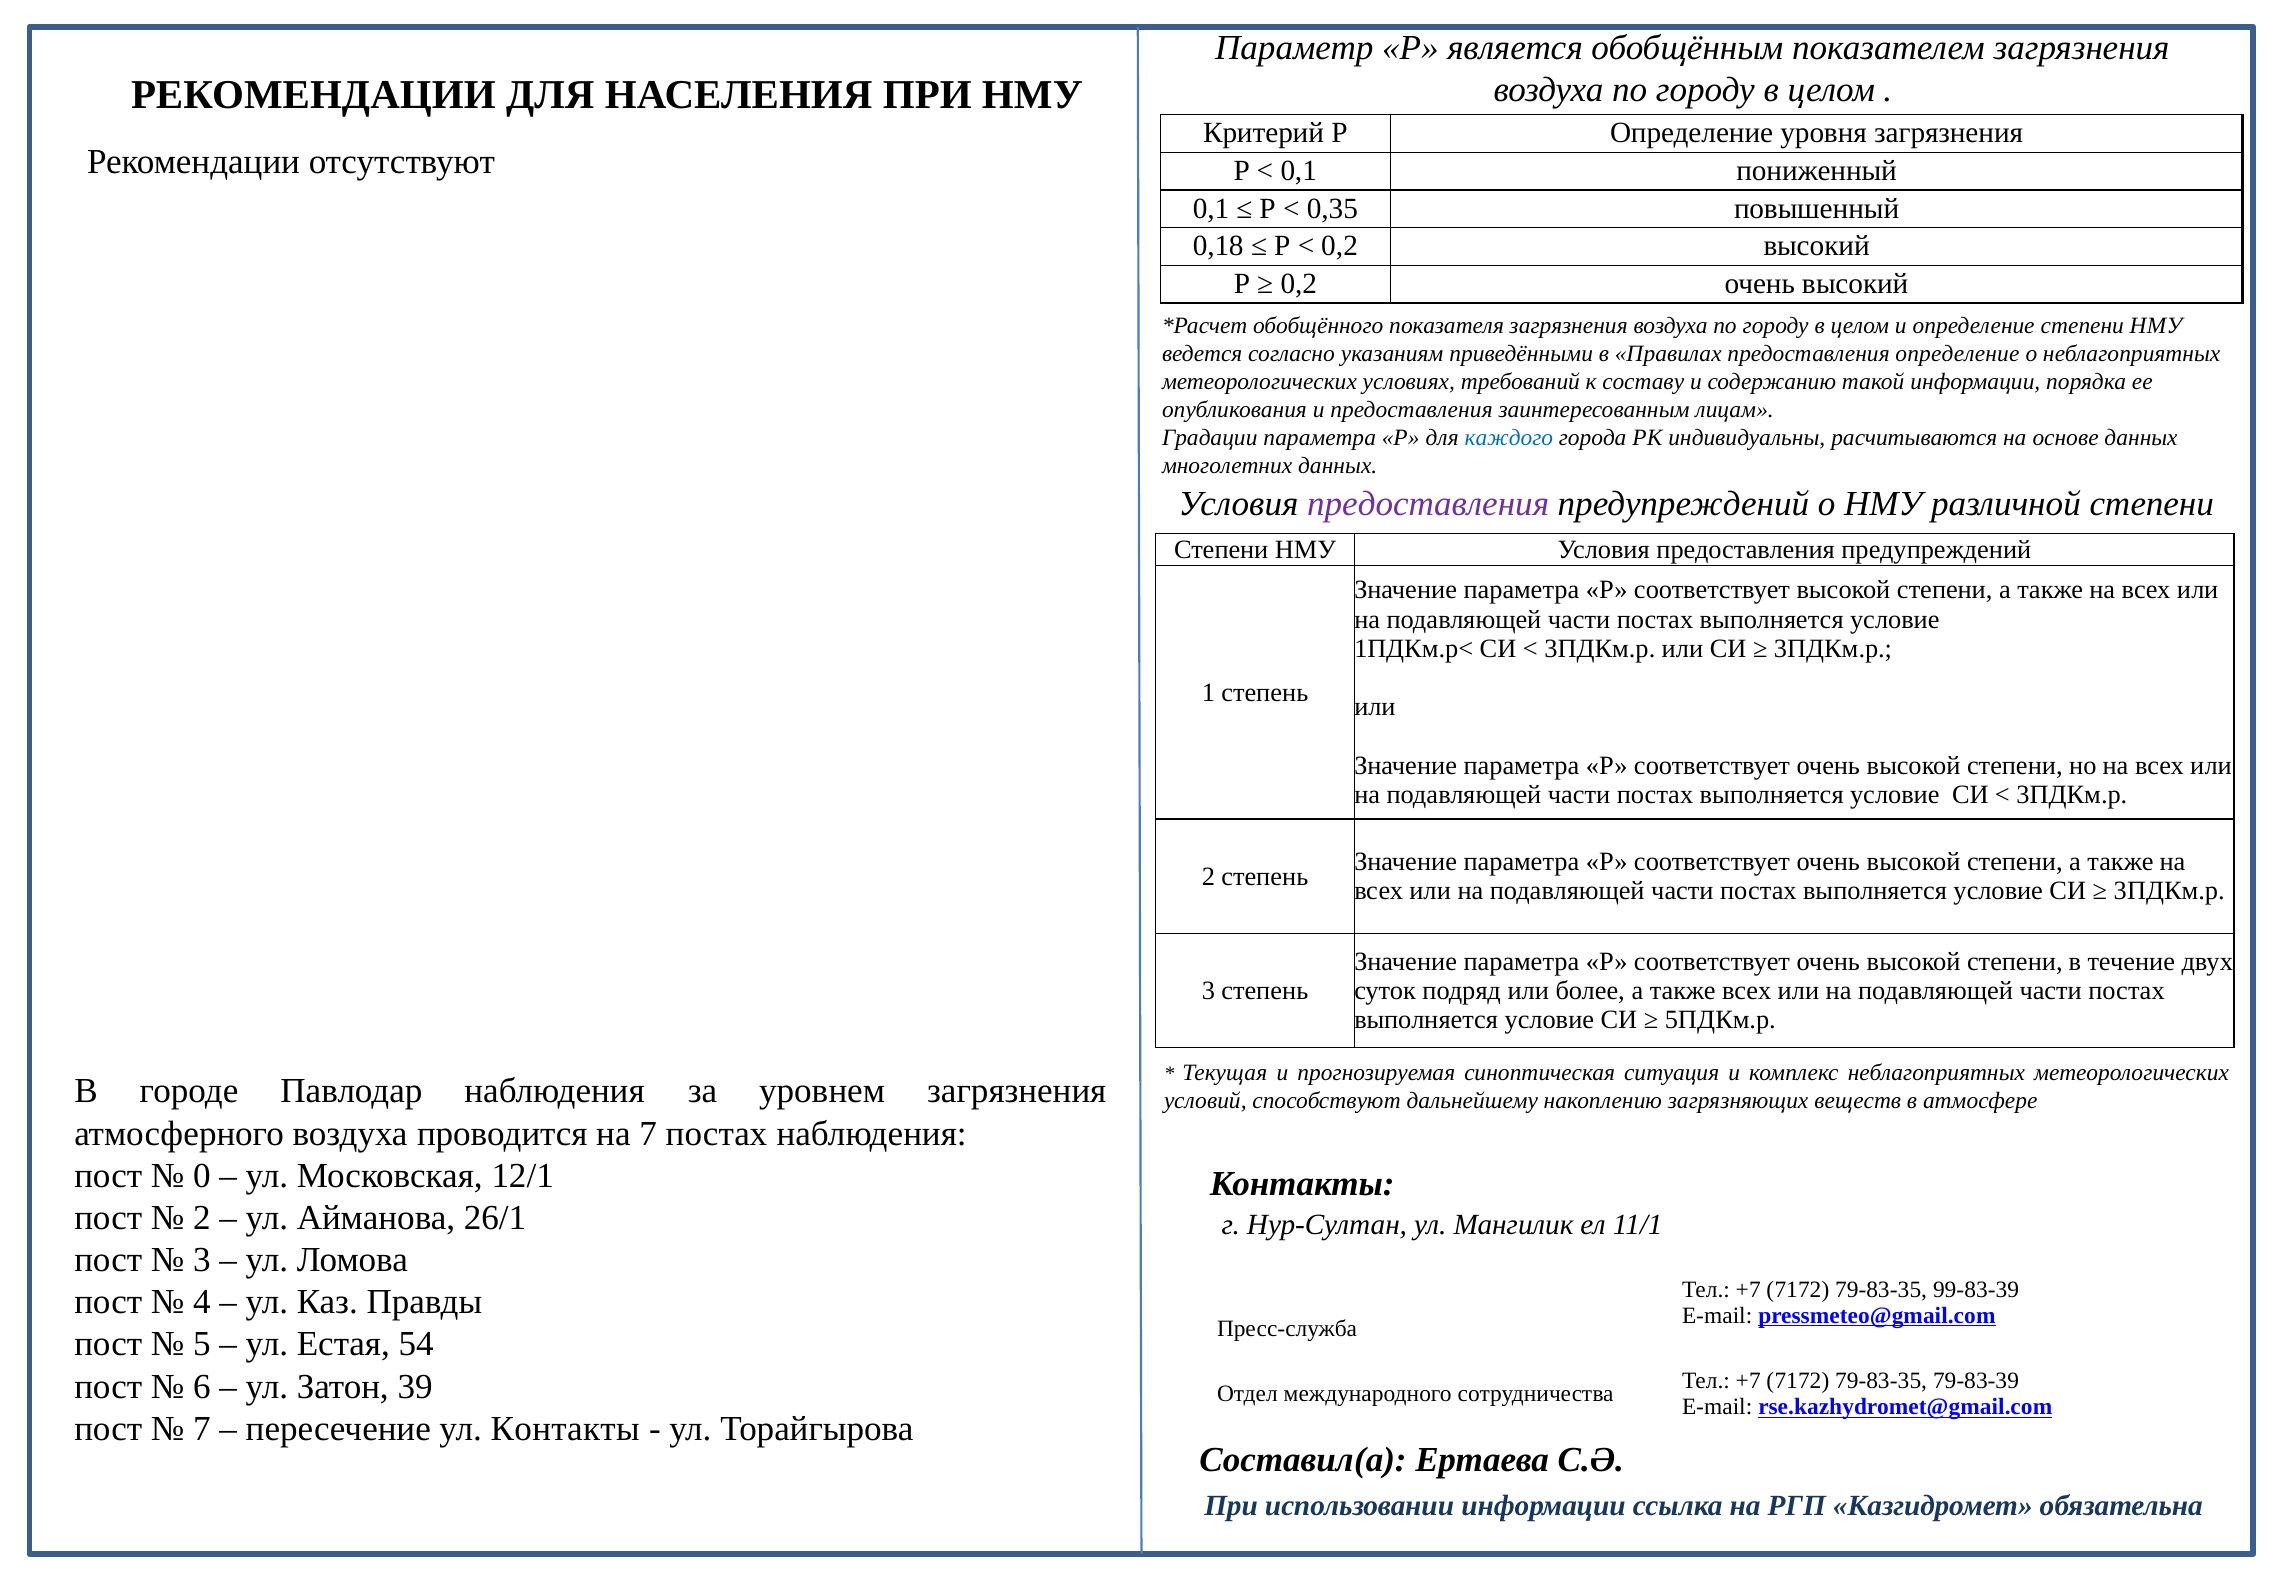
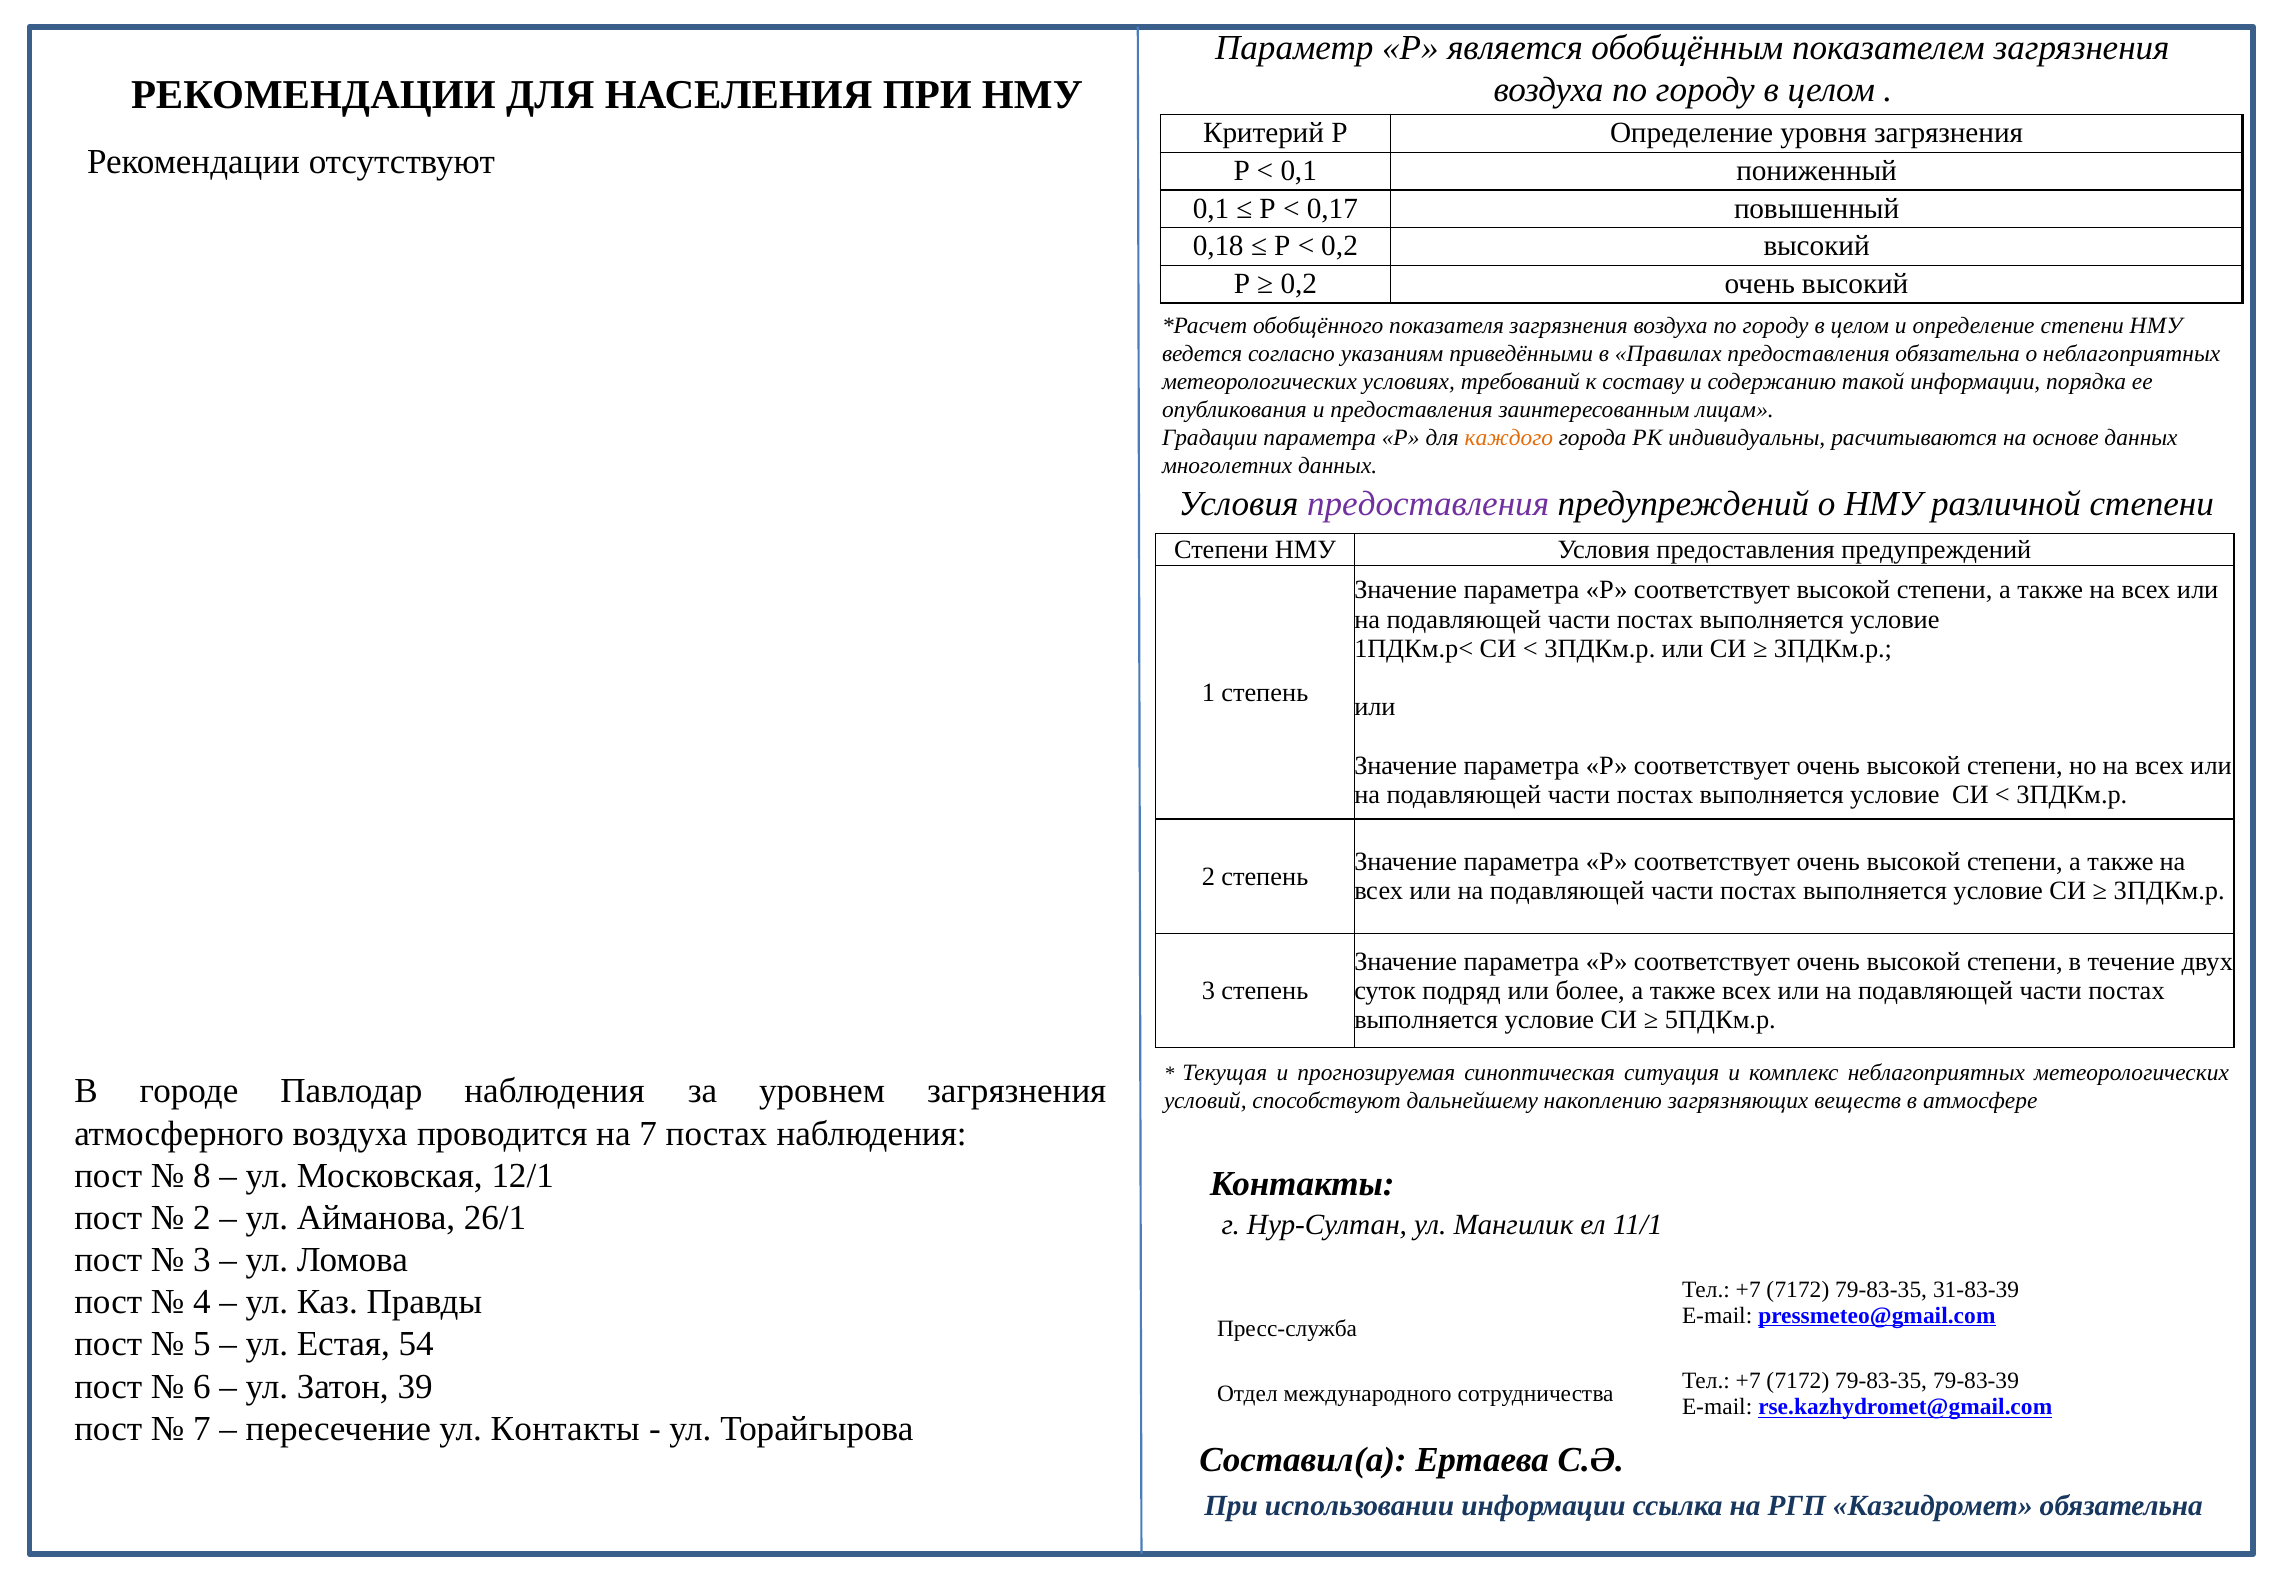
0,35: 0,35 -> 0,17
предоставления определение: определение -> обязательна
каждого colour: blue -> orange
0: 0 -> 8
99-83-39: 99-83-39 -> 31-83-39
